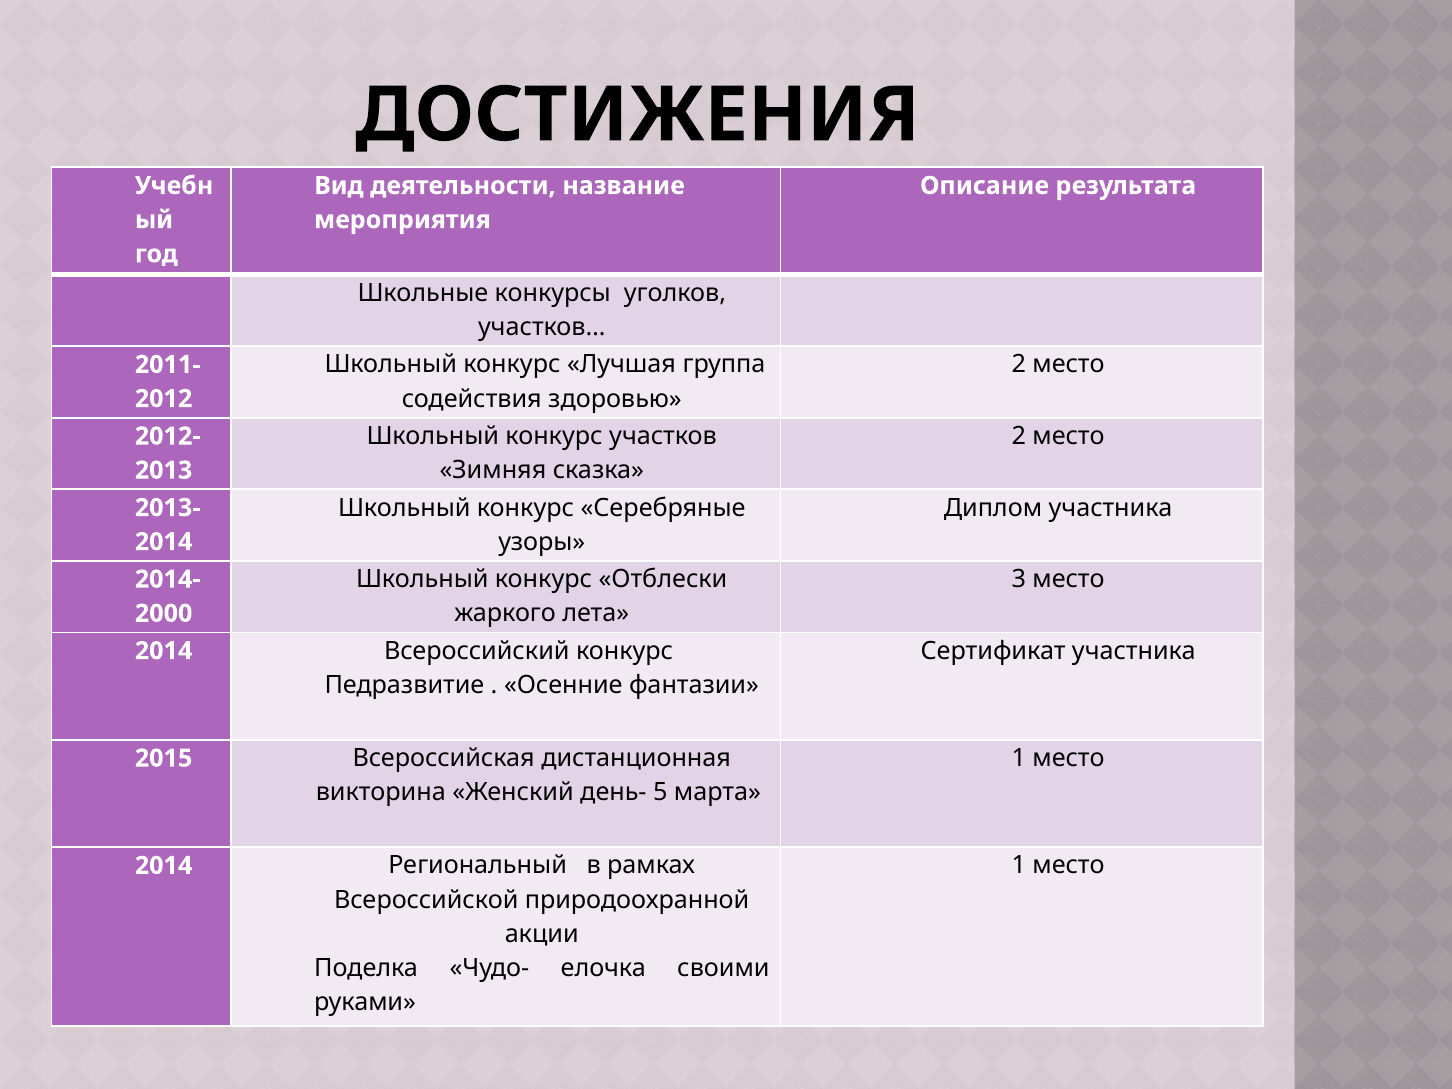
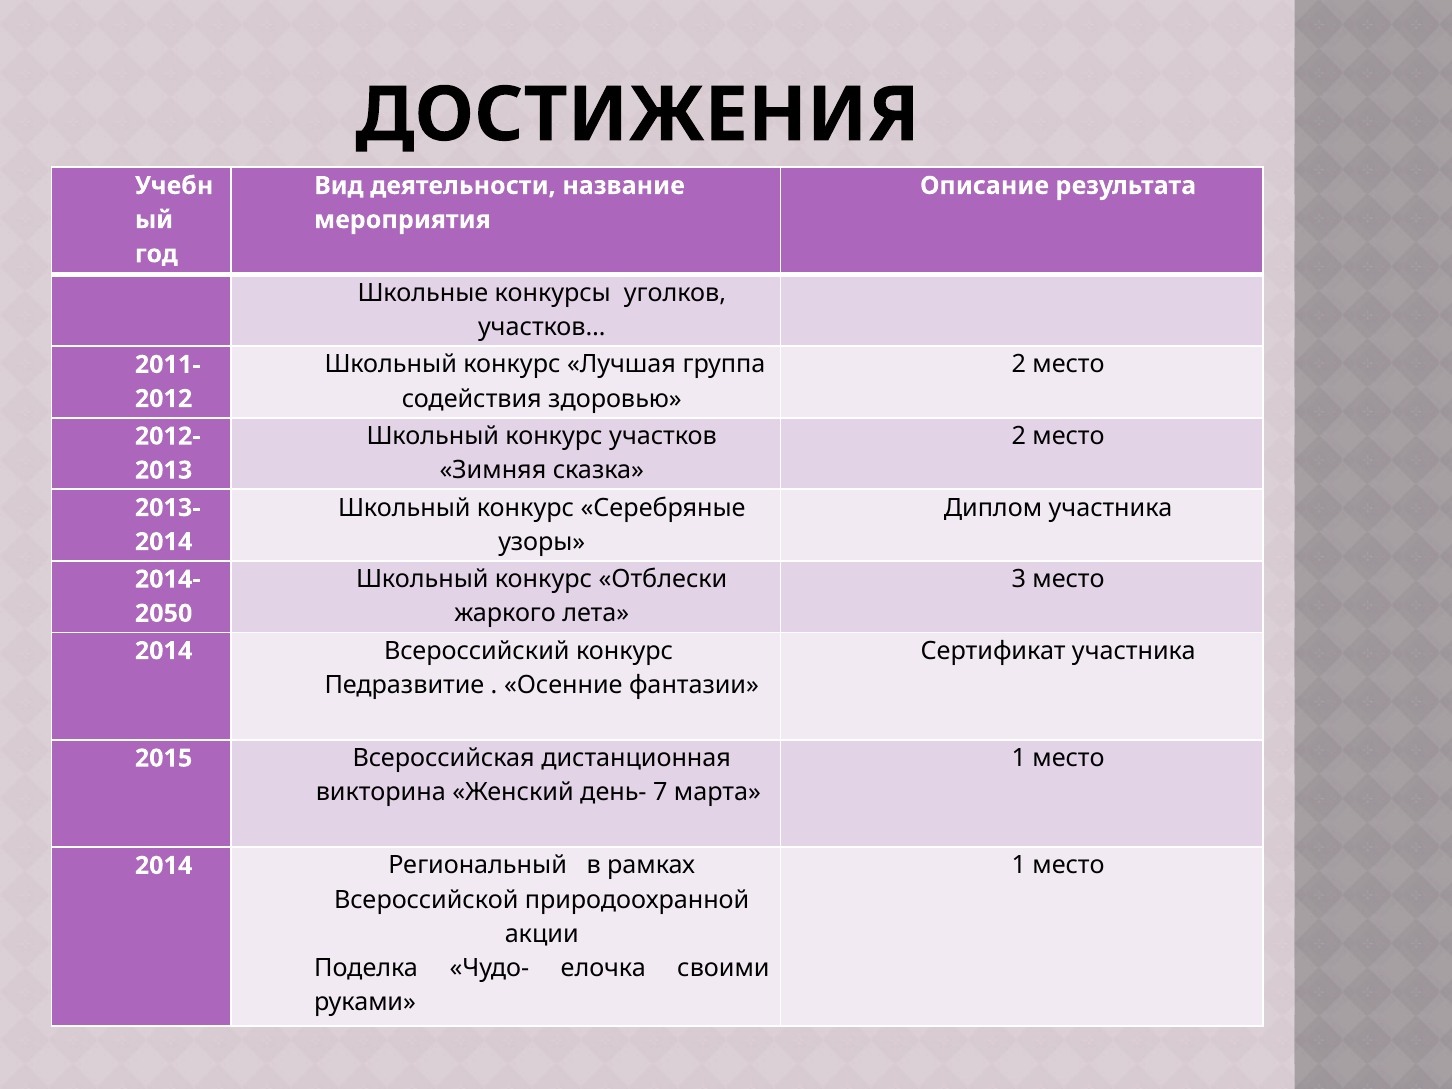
2000: 2000 -> 2050
5: 5 -> 7
